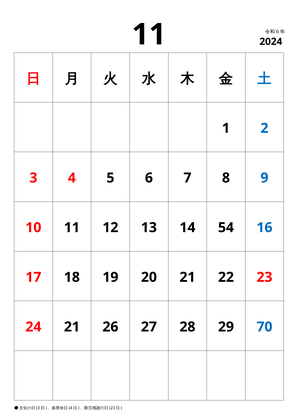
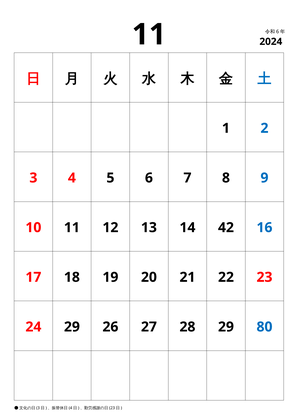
54: 54 -> 42
24 21: 21 -> 29
70: 70 -> 80
